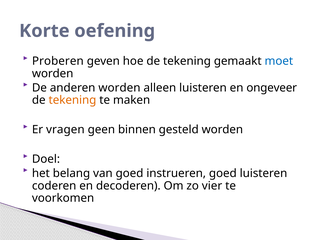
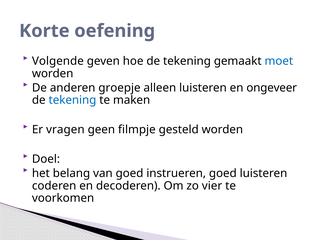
Proberen: Proberen -> Volgende
anderen worden: worden -> groepje
tekening at (72, 100) colour: orange -> blue
binnen: binnen -> filmpje
